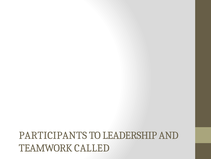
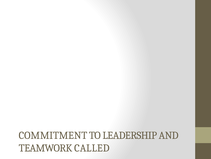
PARTICIPANTS: PARTICIPANTS -> COMMITMENT
